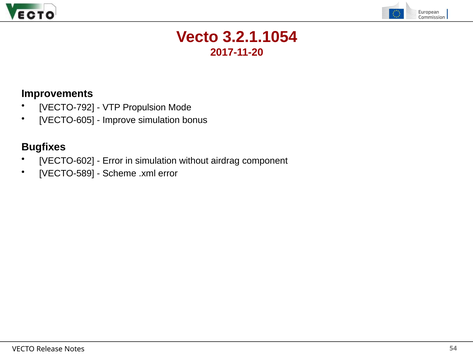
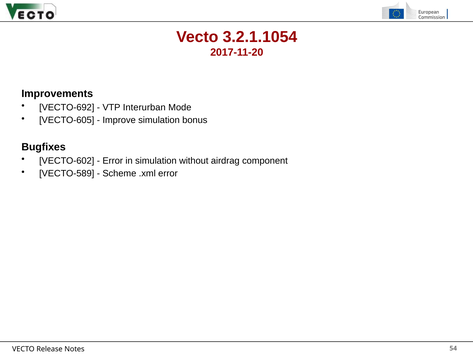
VECTO-792: VECTO-792 -> VECTO-692
Propulsion: Propulsion -> Interurban
